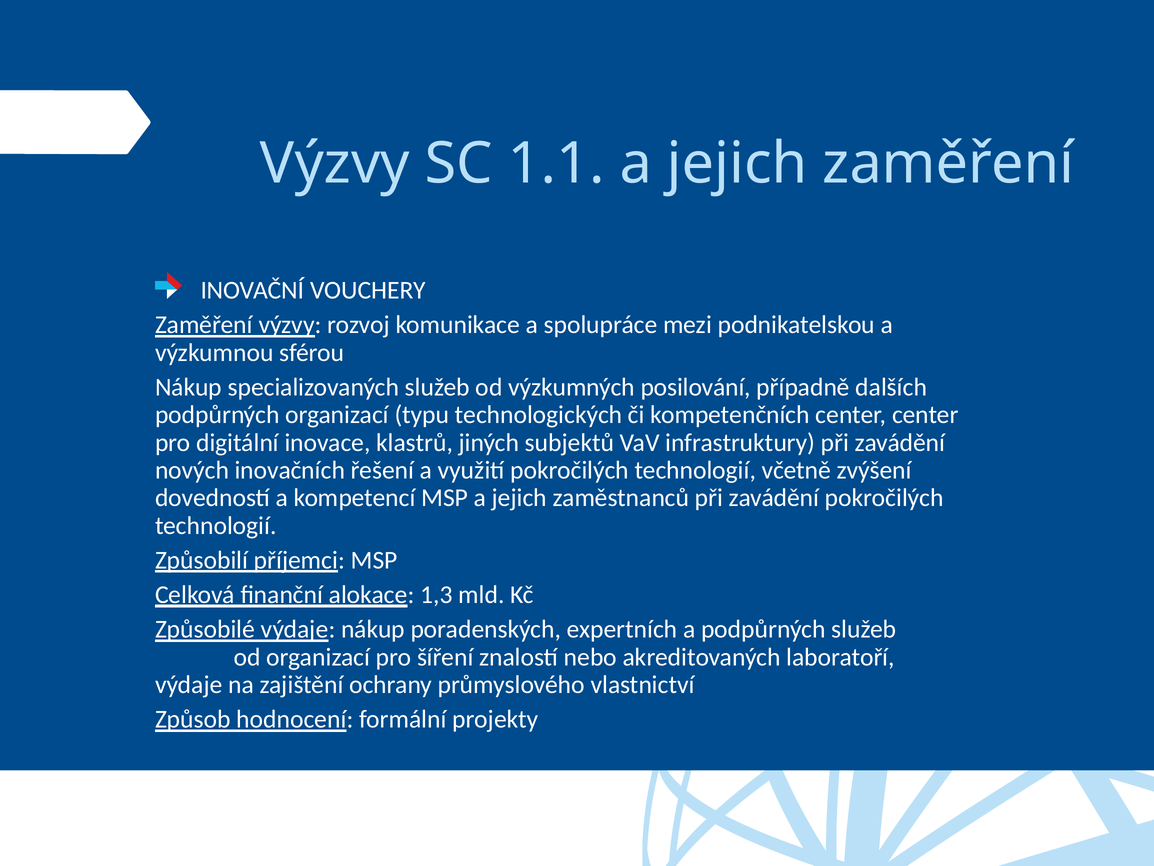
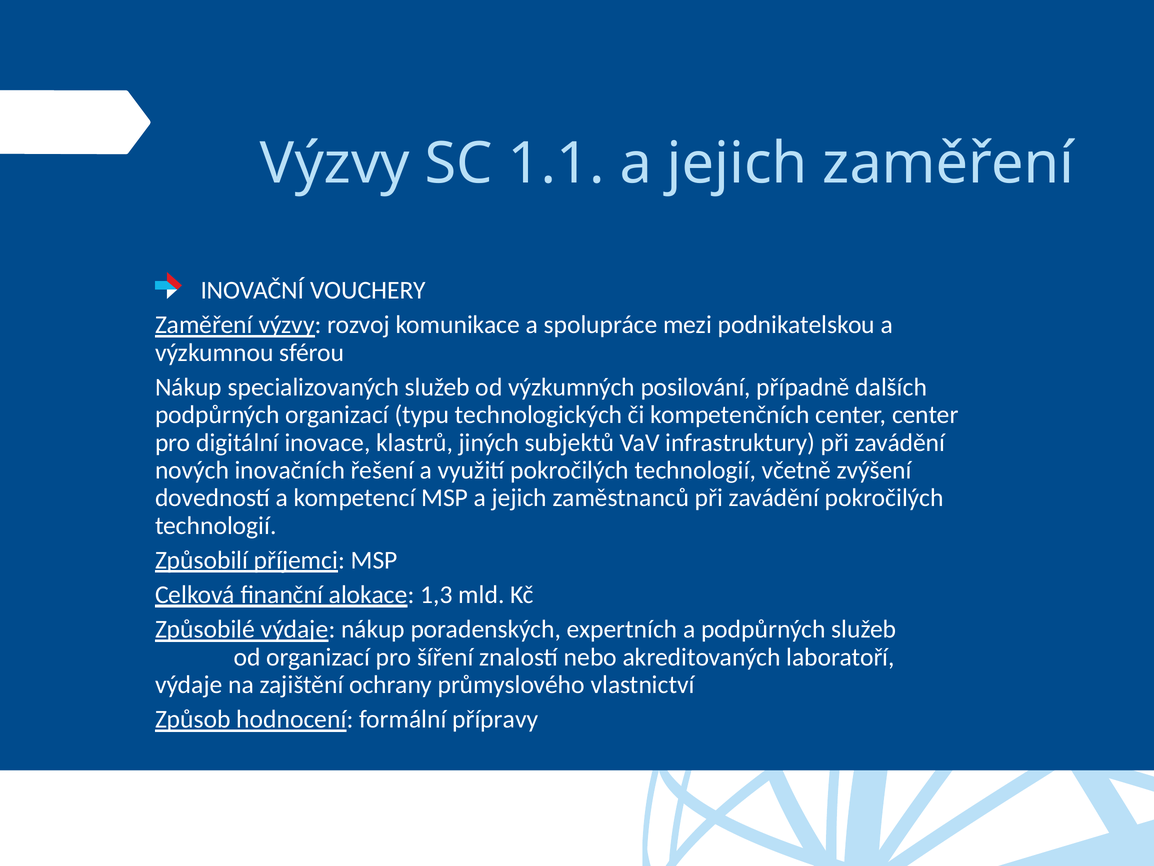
projekty: projekty -> přípravy
